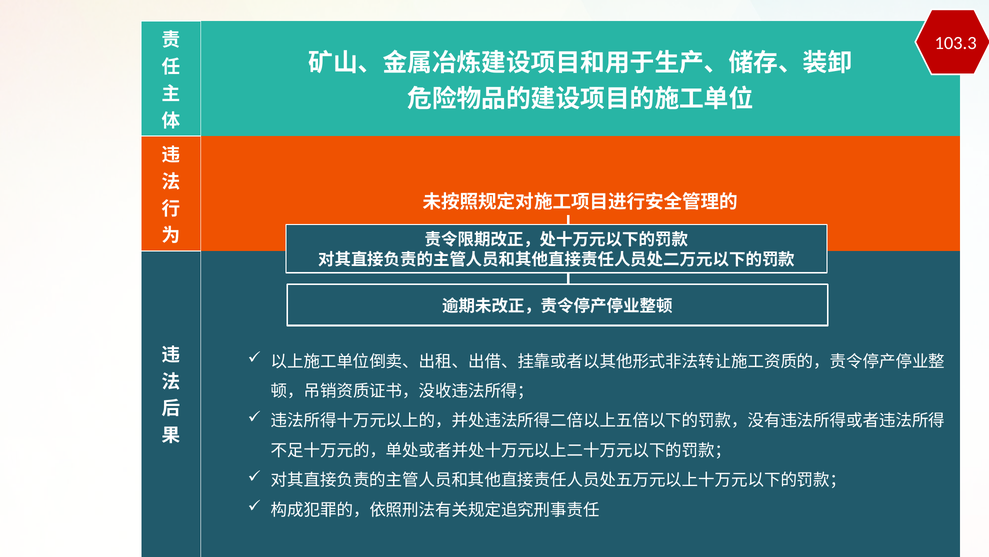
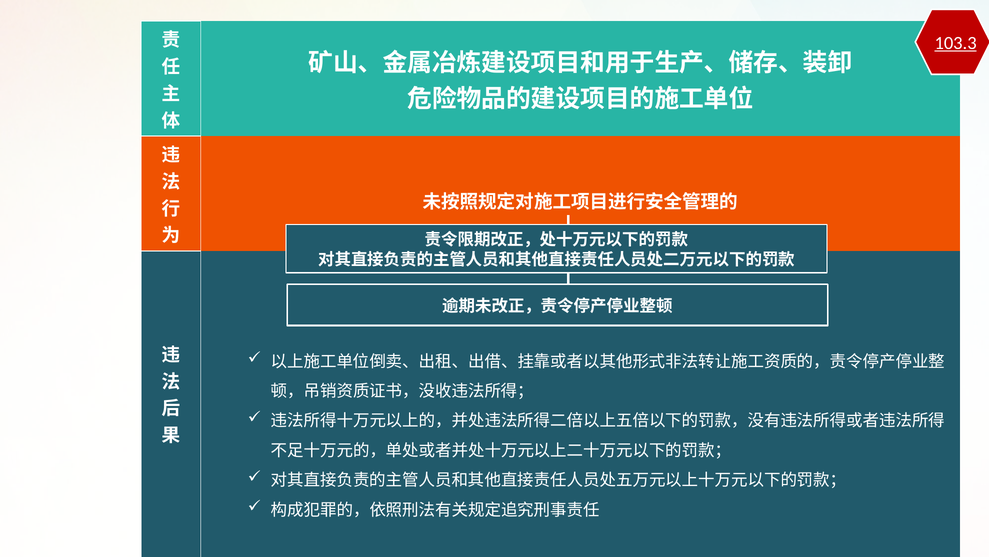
103.3 underline: none -> present
